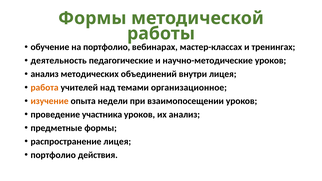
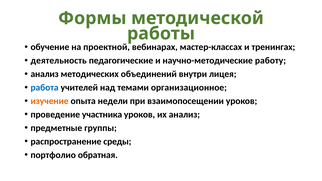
на портфолио: портфолио -> проектной
научно-методические уроков: уроков -> работу
работа colour: orange -> blue
предметные формы: формы -> группы
распространение лицея: лицея -> среды
действия: действия -> обратная
